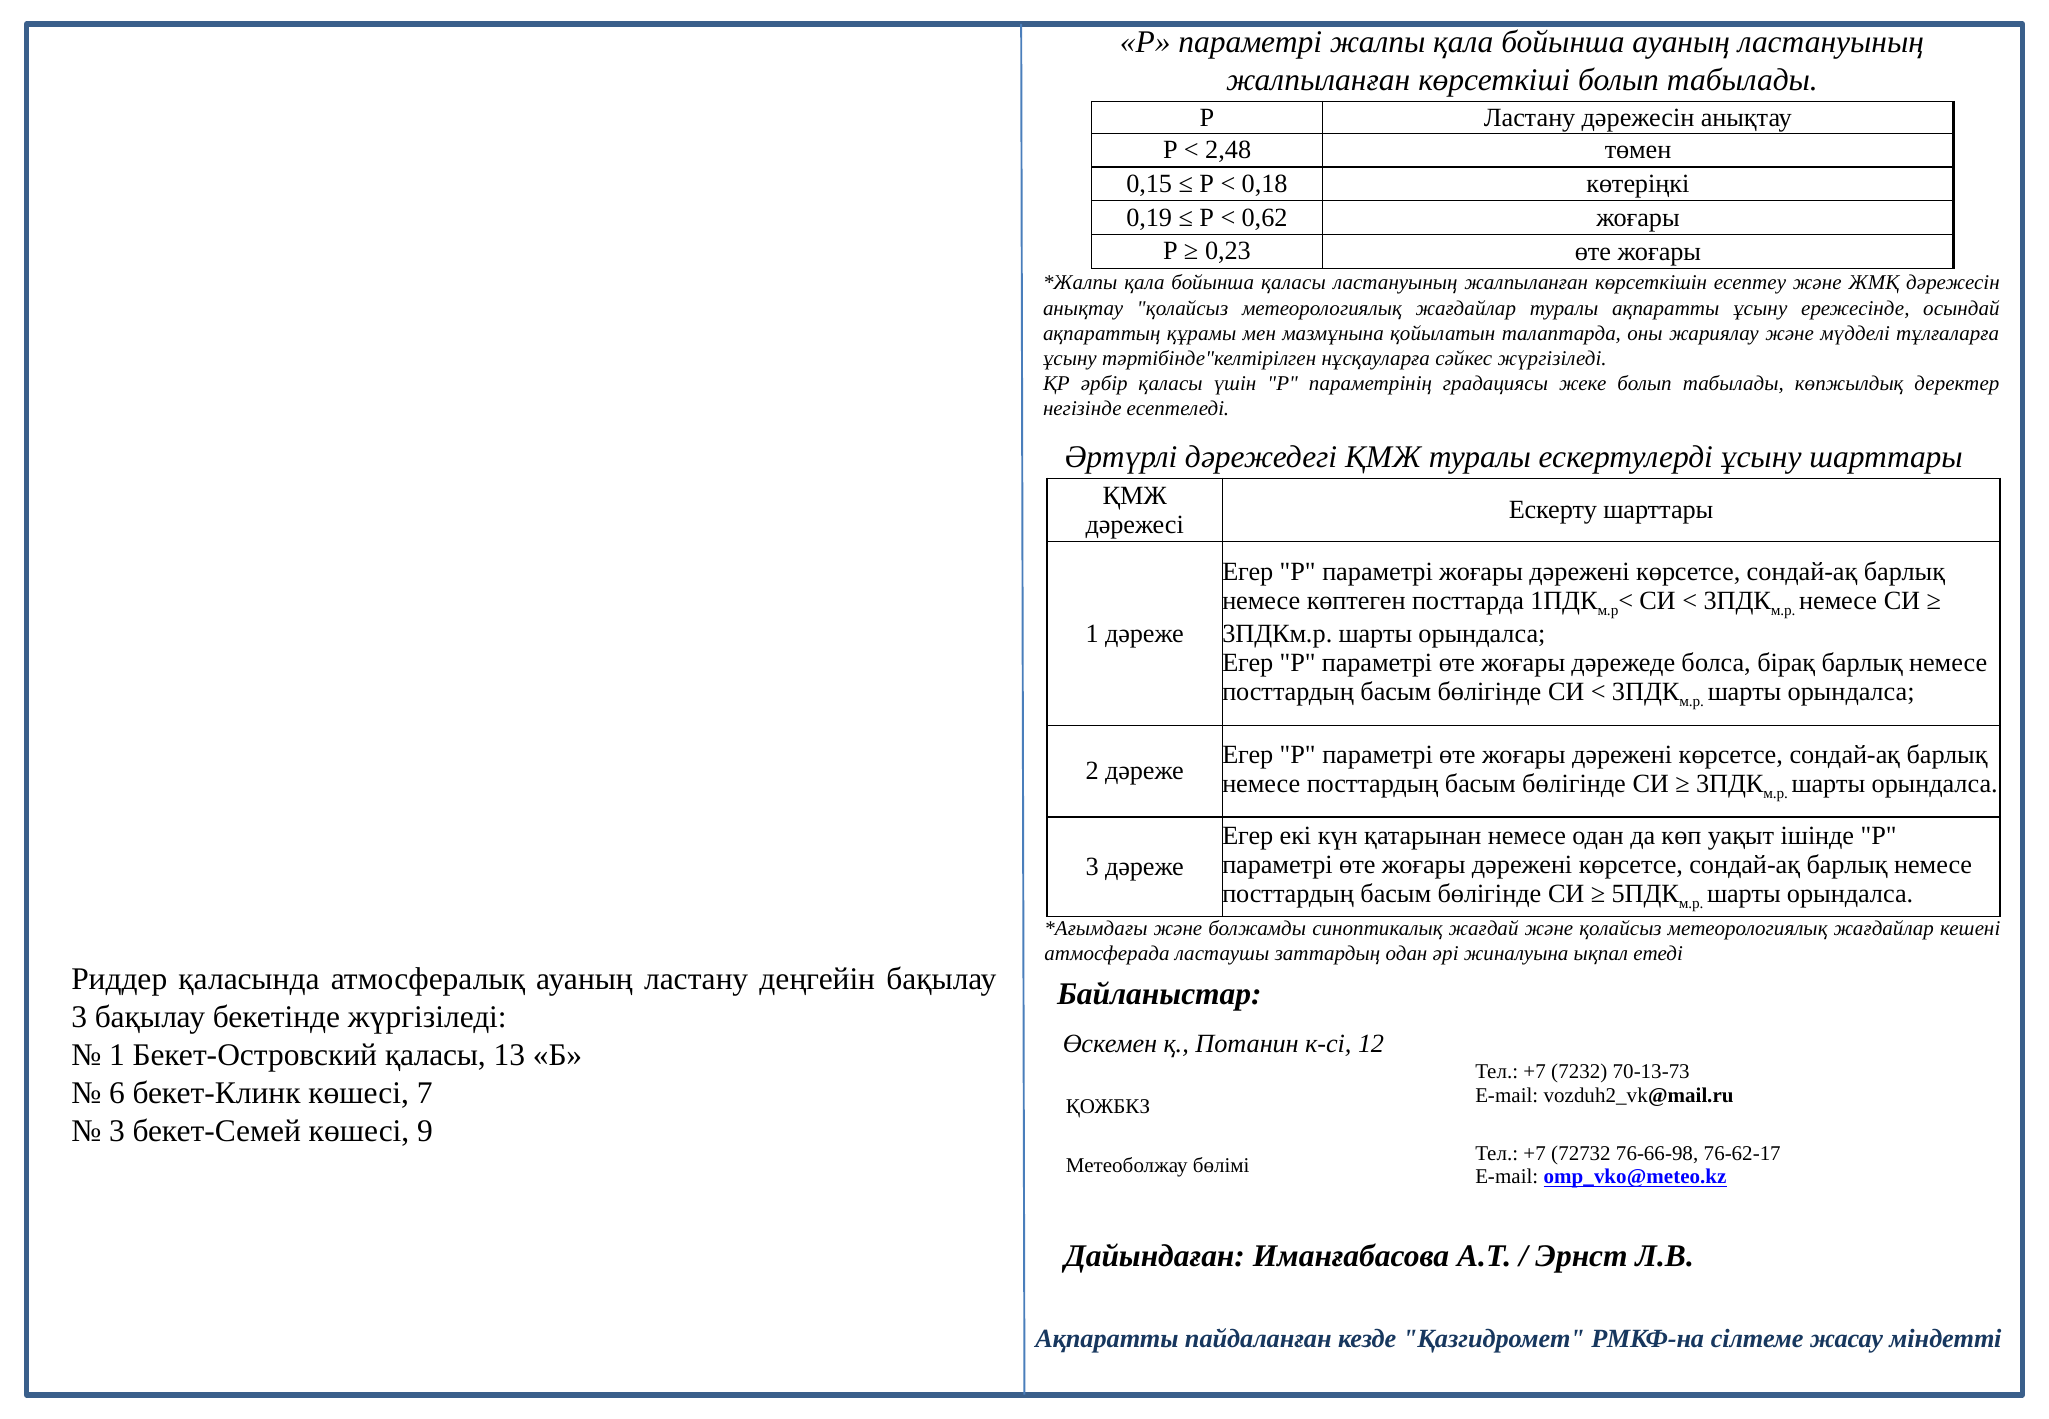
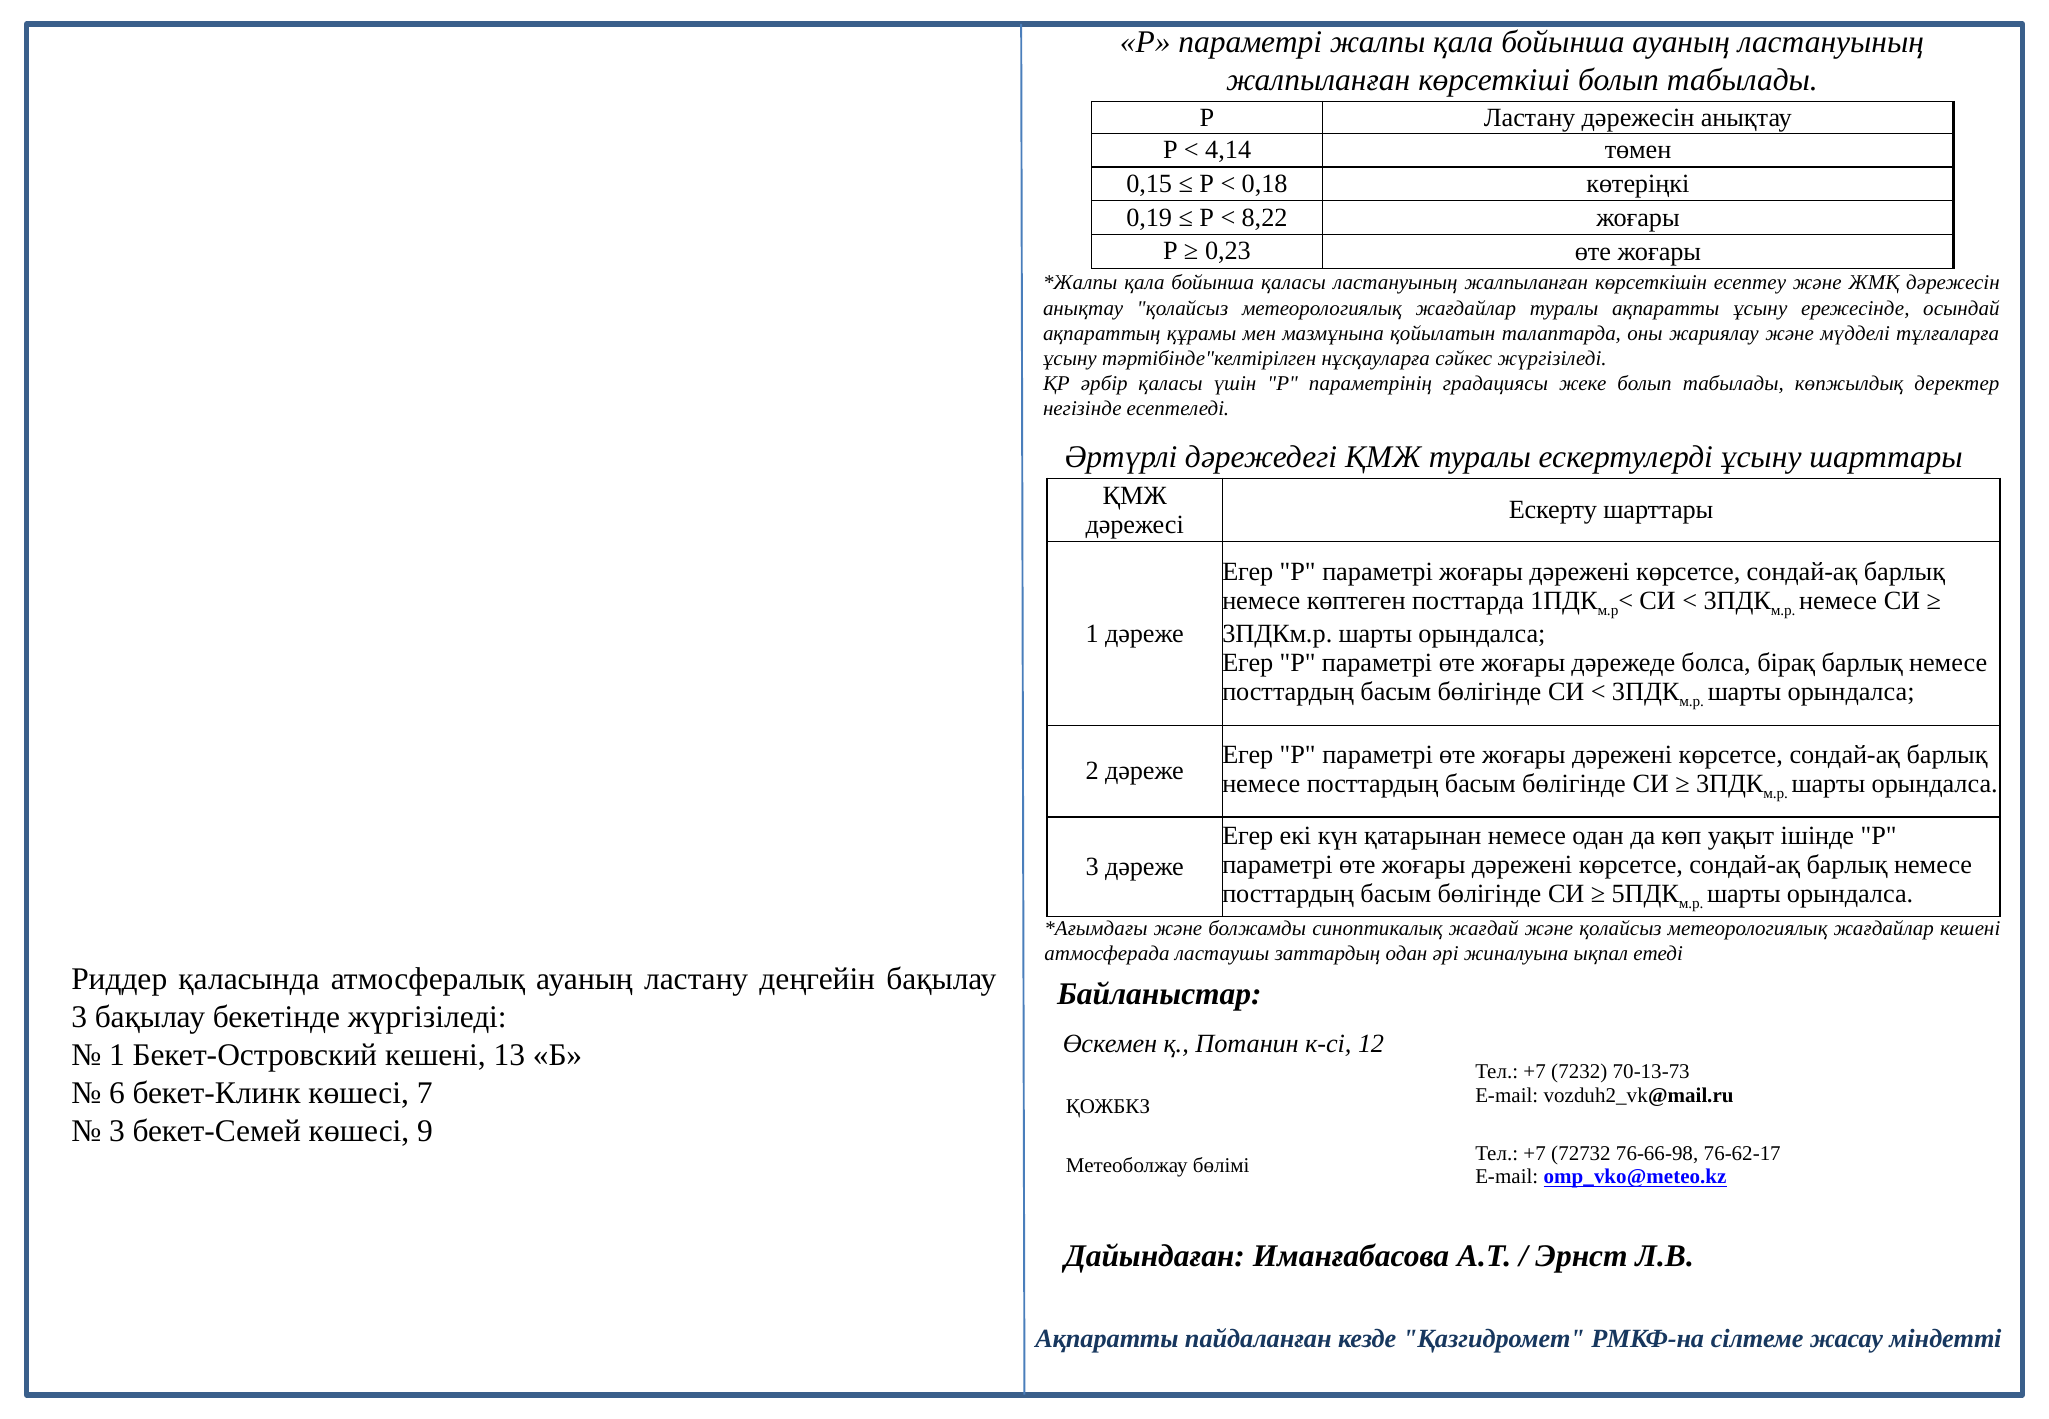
2,48: 2,48 -> 4,14
0,62: 0,62 -> 8,22
Бекет-Островский қаласы: қаласы -> кешені
